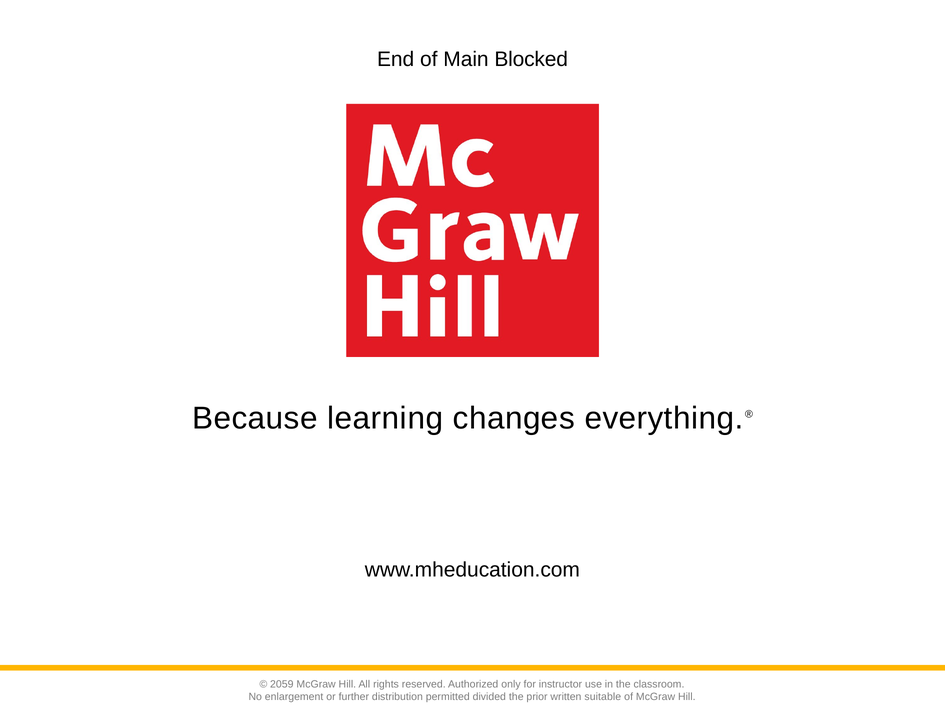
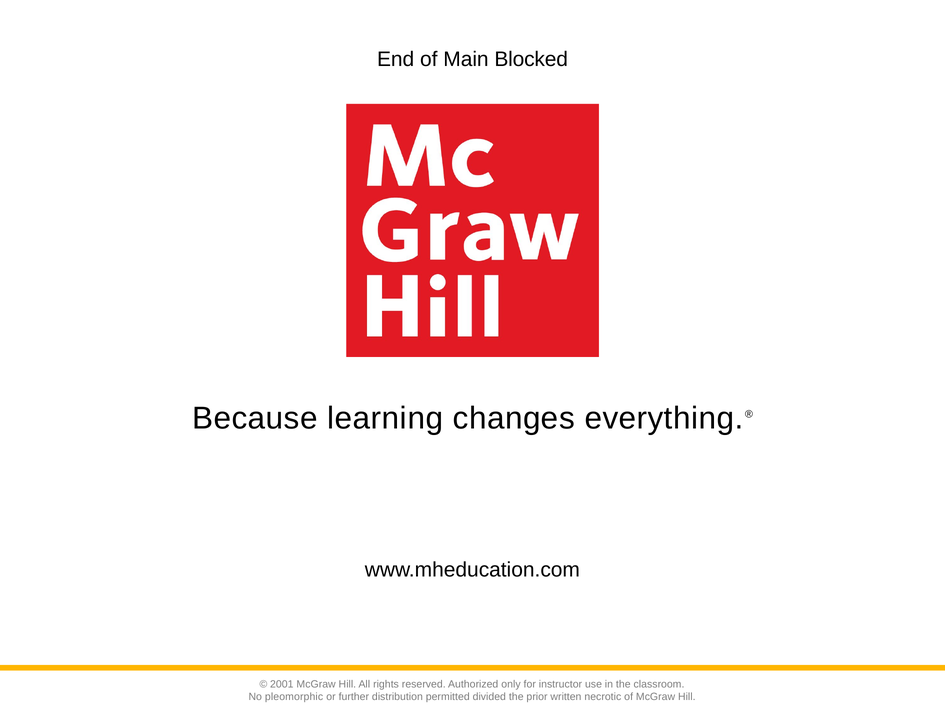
2059: 2059 -> 2001
enlargement: enlargement -> pleomorphic
suitable: suitable -> necrotic
